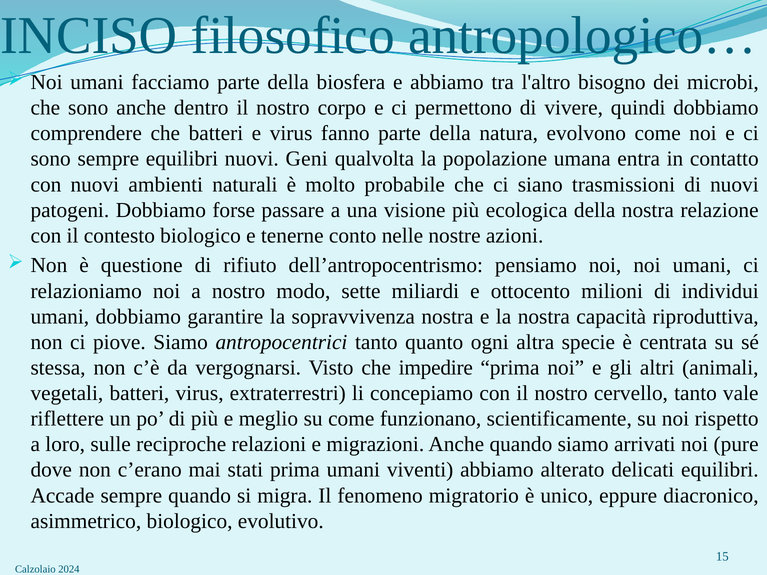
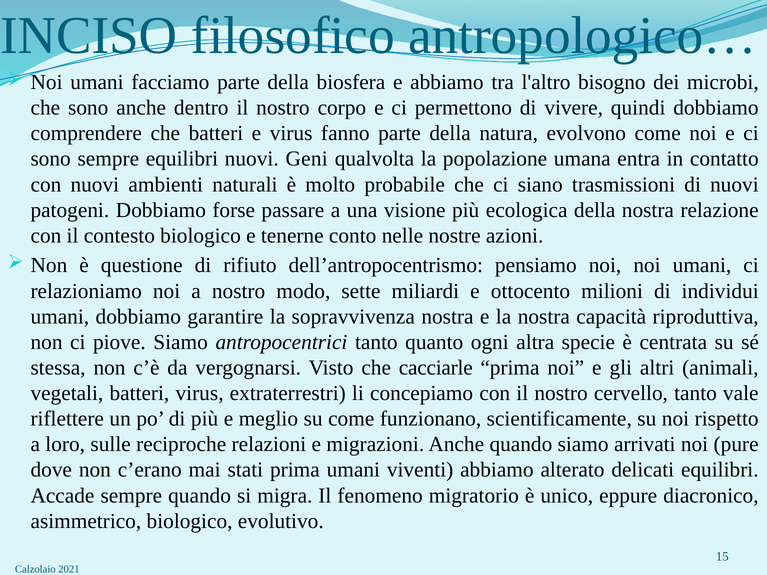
impedire: impedire -> cacciarle
2024: 2024 -> 2021
